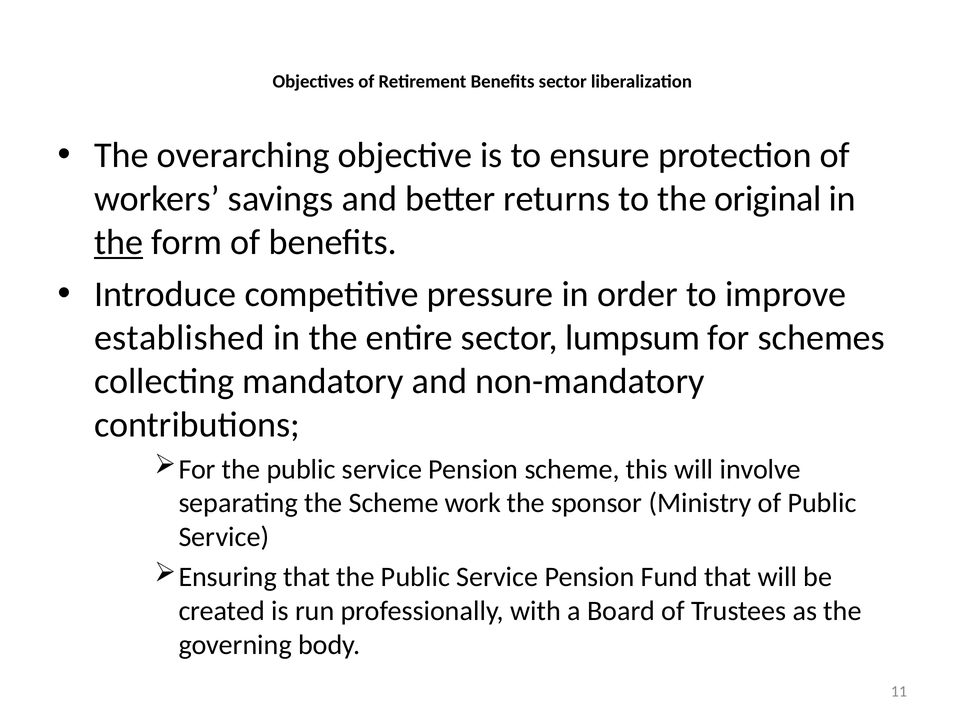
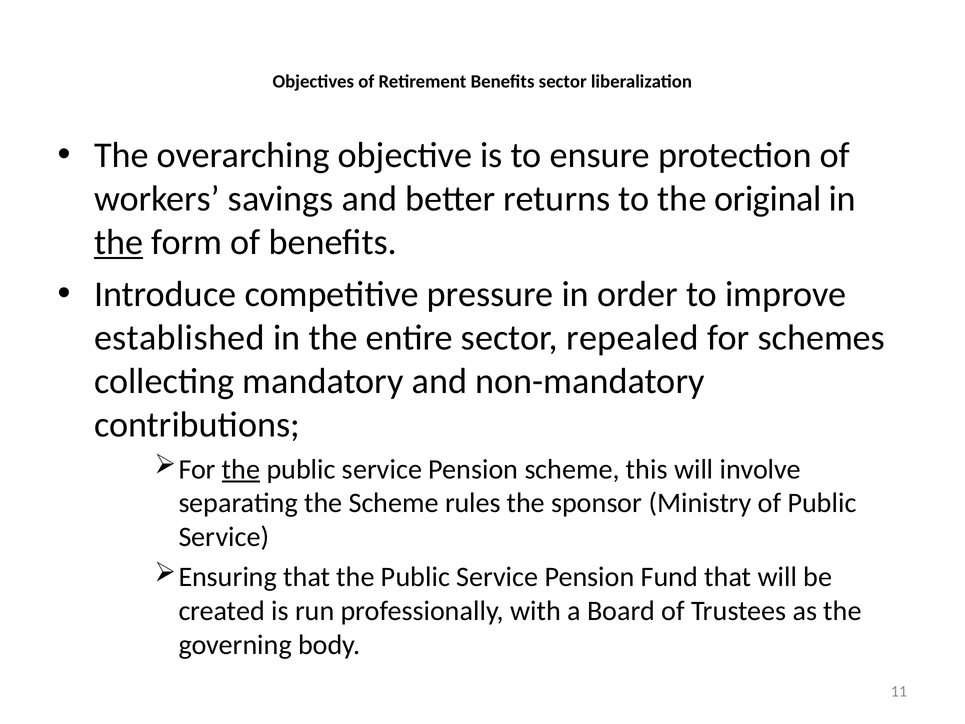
lumpsum: lumpsum -> repealed
the at (241, 469) underline: none -> present
work: work -> rules
